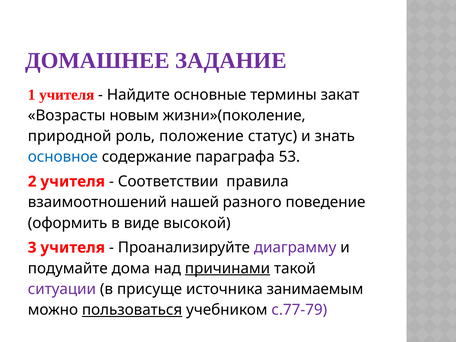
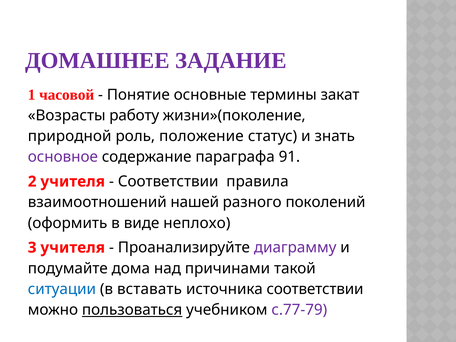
1 учителя: учителя -> часовой
Найдите: Найдите -> Понятие
новым: новым -> работу
основное colour: blue -> purple
53: 53 -> 91
поведение: поведение -> поколений
высокой: высокой -> неплохо
причинами underline: present -> none
ситуации colour: purple -> blue
присуще: присуще -> вставать
источника занимаемым: занимаемым -> соответствии
